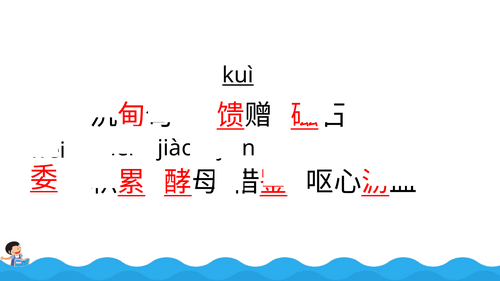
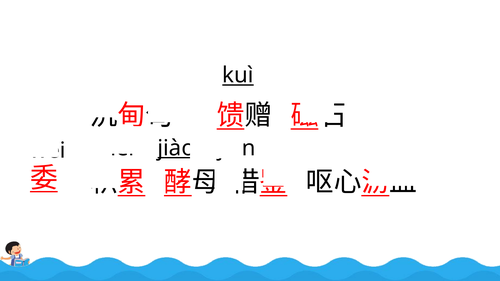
jiào underline: none -> present
